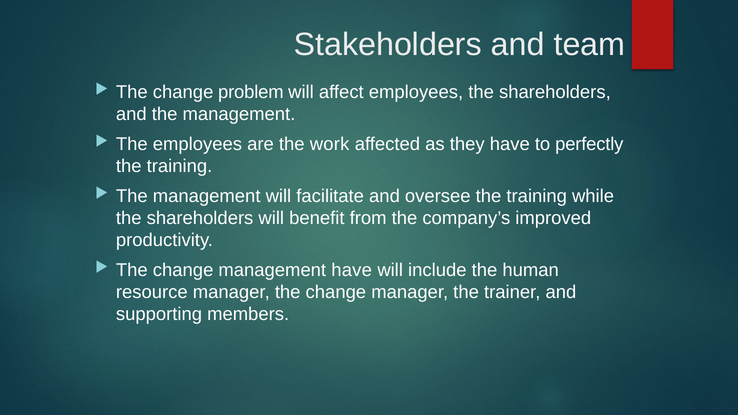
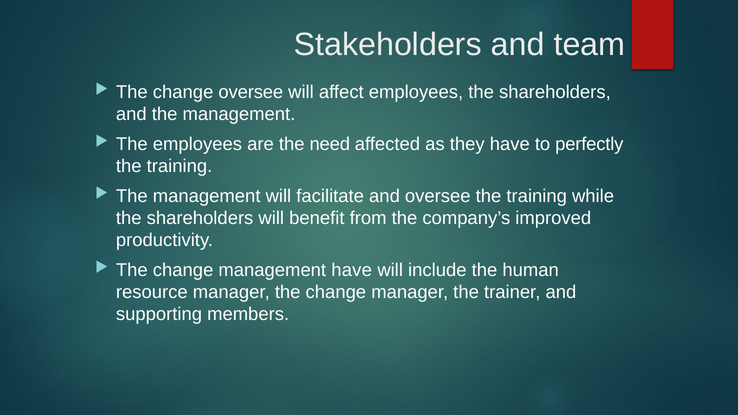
change problem: problem -> oversee
work: work -> need
